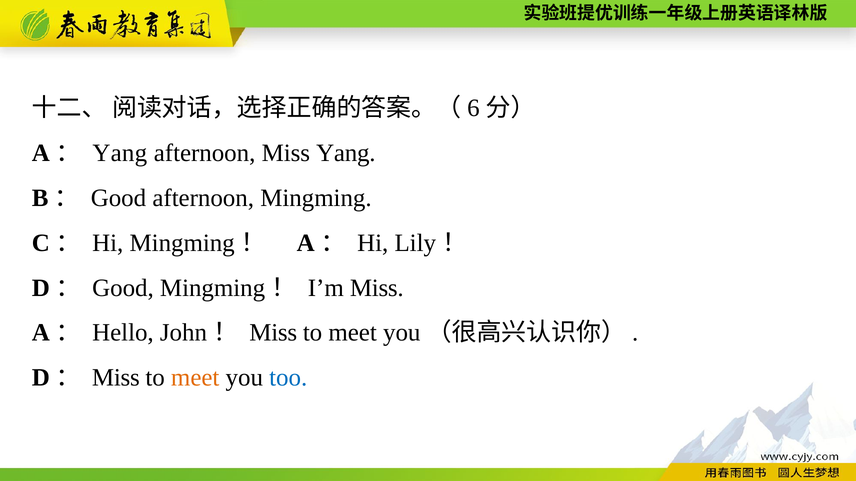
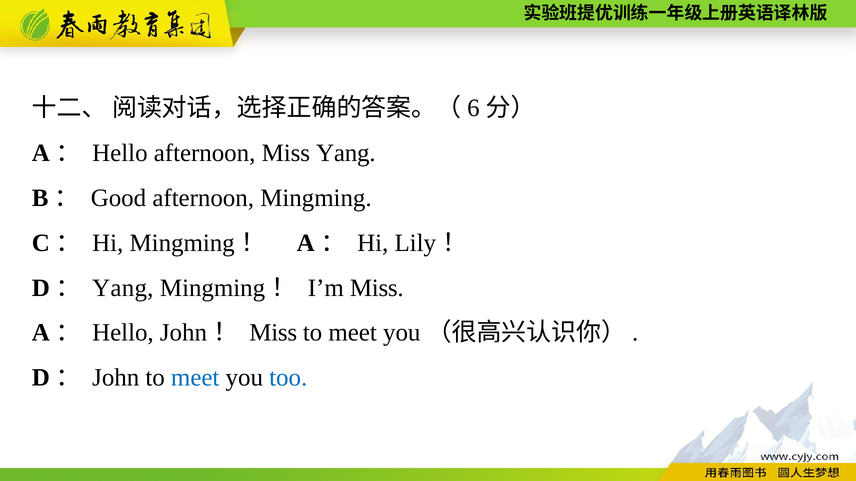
Yang at (120, 153): Yang -> Hello
Good at (123, 288): Good -> Yang
Miss at (116, 378): Miss -> John
meet at (195, 378) colour: orange -> blue
